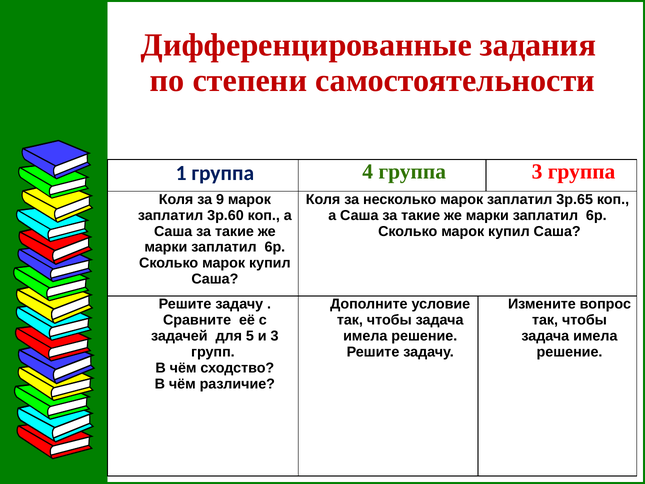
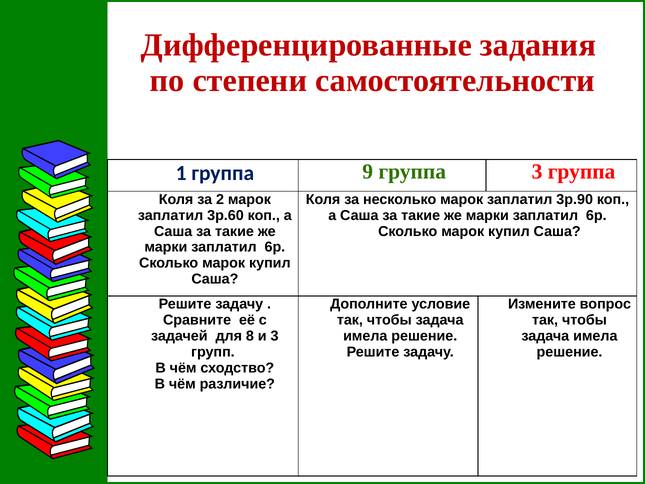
4: 4 -> 9
9: 9 -> 2
3р.65: 3р.65 -> 3р.90
5: 5 -> 8
